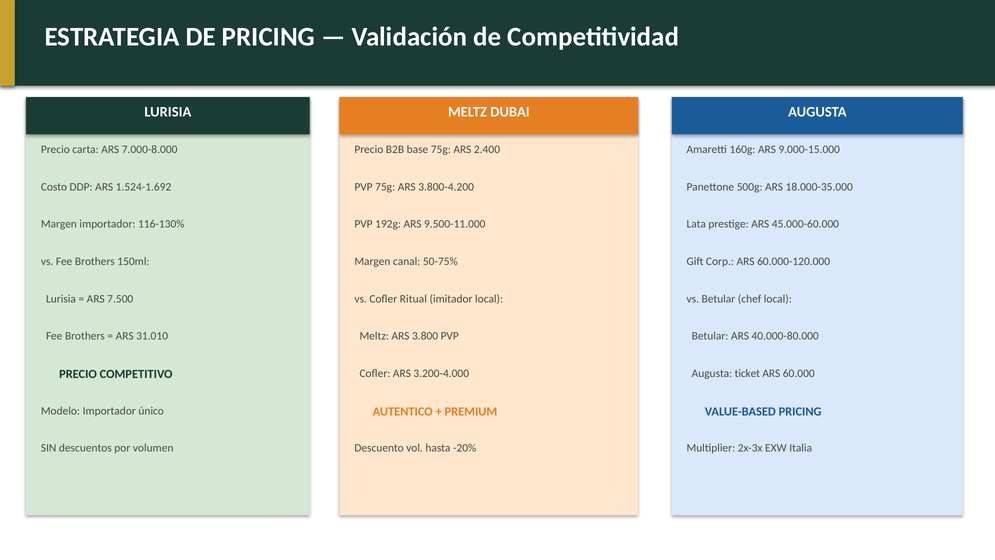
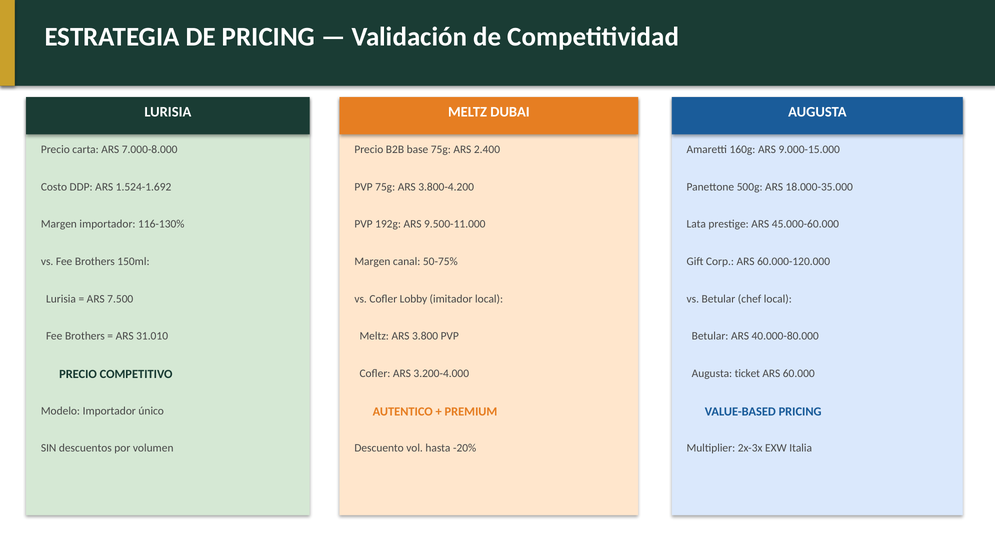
Ritual: Ritual -> Lobby
